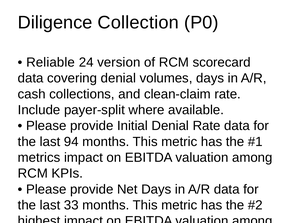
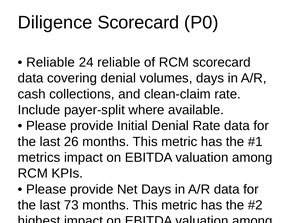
Diligence Collection: Collection -> Scorecard
24 version: version -> reliable
94: 94 -> 26
33: 33 -> 73
